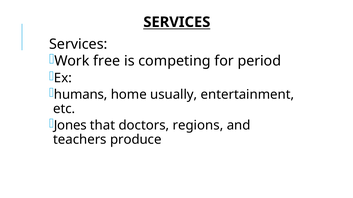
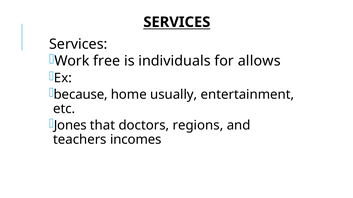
competing: competing -> individuals
period: period -> allows
humans: humans -> because
produce: produce -> incomes
